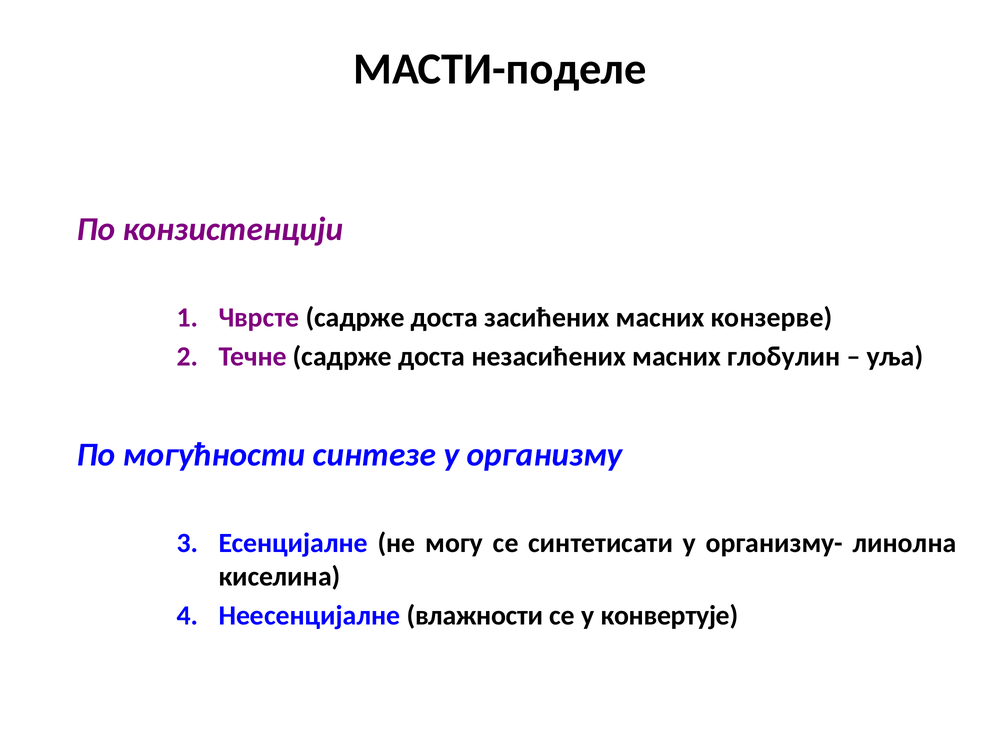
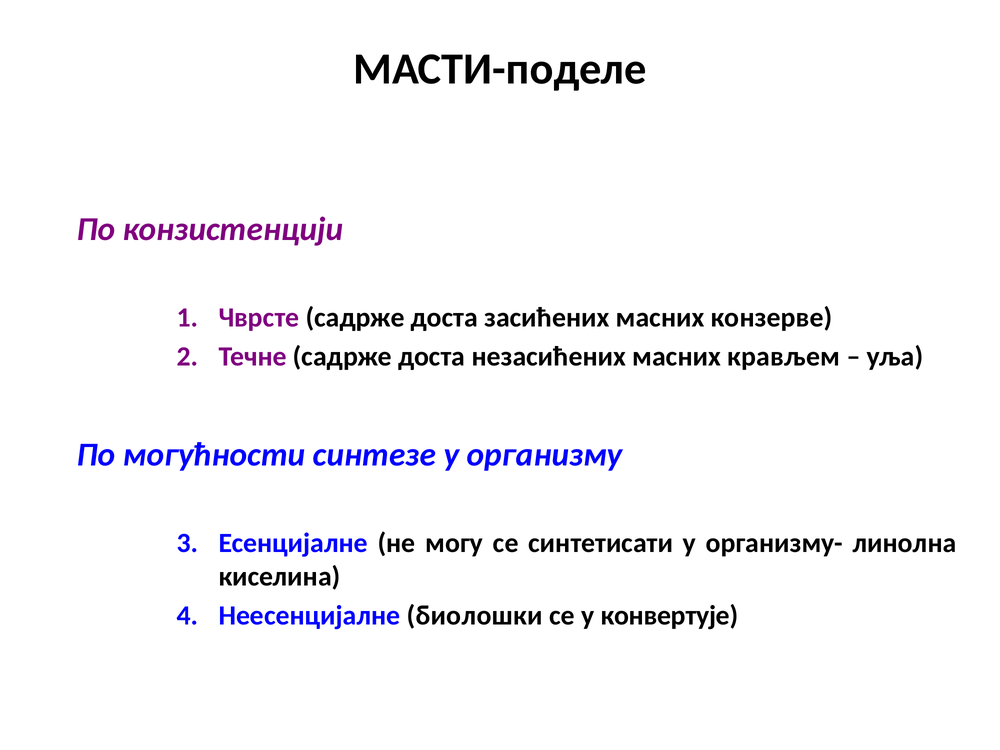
глобулин: глобулин -> крављем
влажности: влажности -> биолoшки
